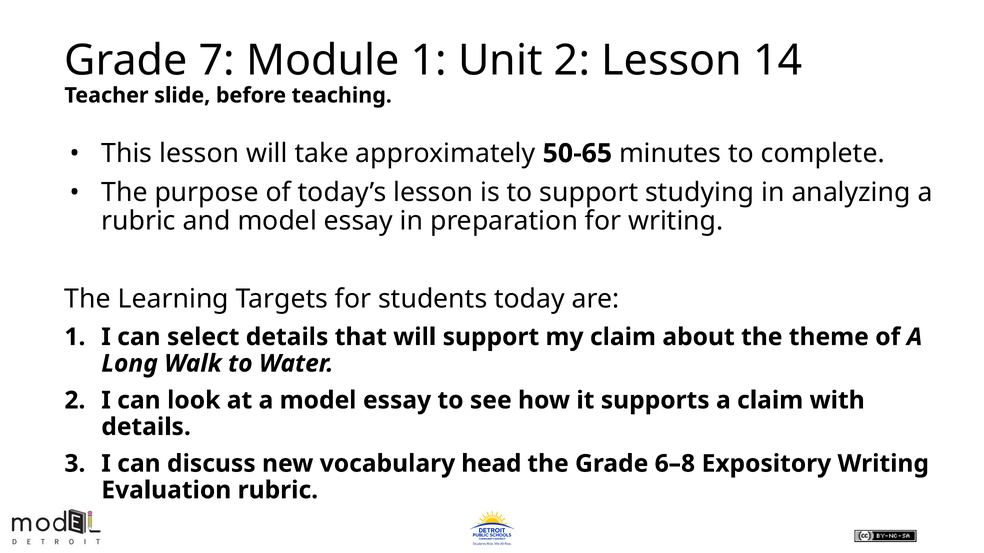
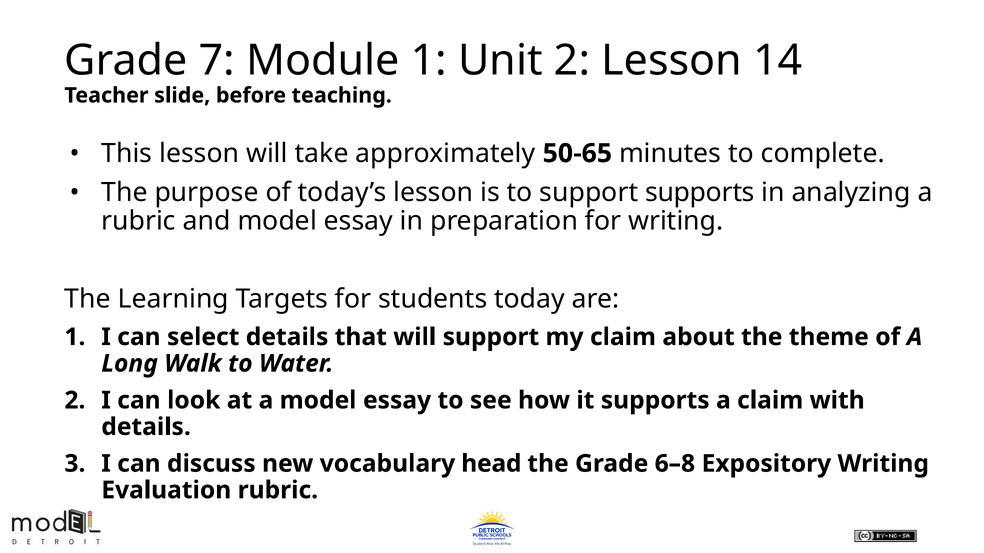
support studying: studying -> supports
